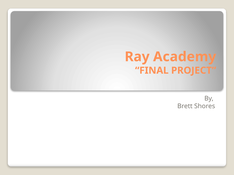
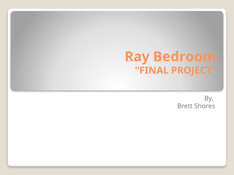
Academy: Academy -> Bedroom
